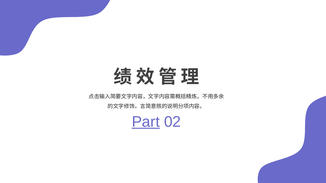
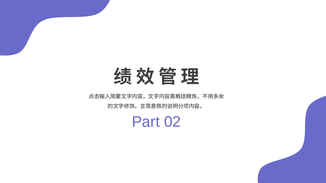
Part underline: present -> none
